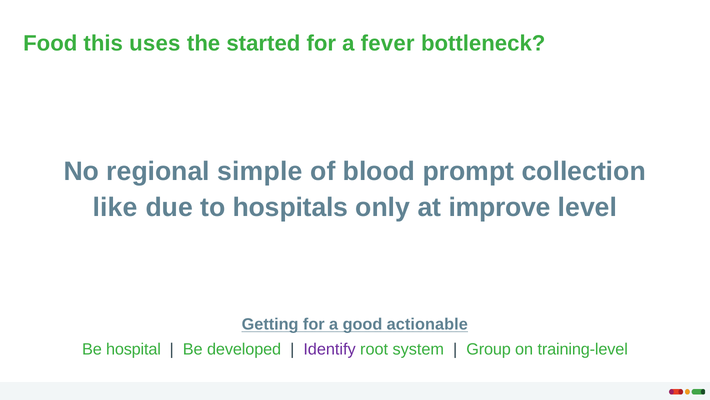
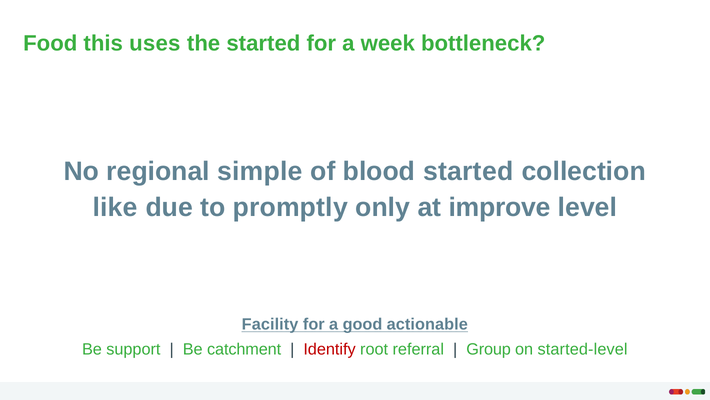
fever: fever -> week
blood prompt: prompt -> started
hospitals: hospitals -> promptly
Getting: Getting -> Facility
hospital: hospital -> support
developed: developed -> catchment
Identify colour: purple -> red
system: system -> referral
training-level: training-level -> started-level
